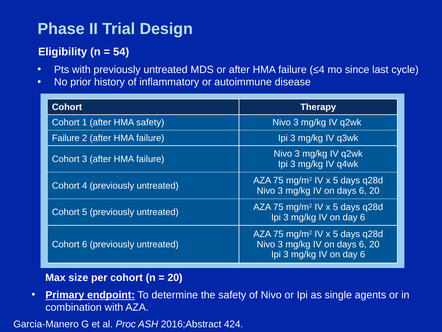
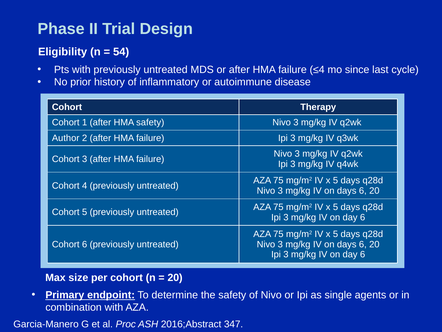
Failure at (66, 138): Failure -> Author
424: 424 -> 347
